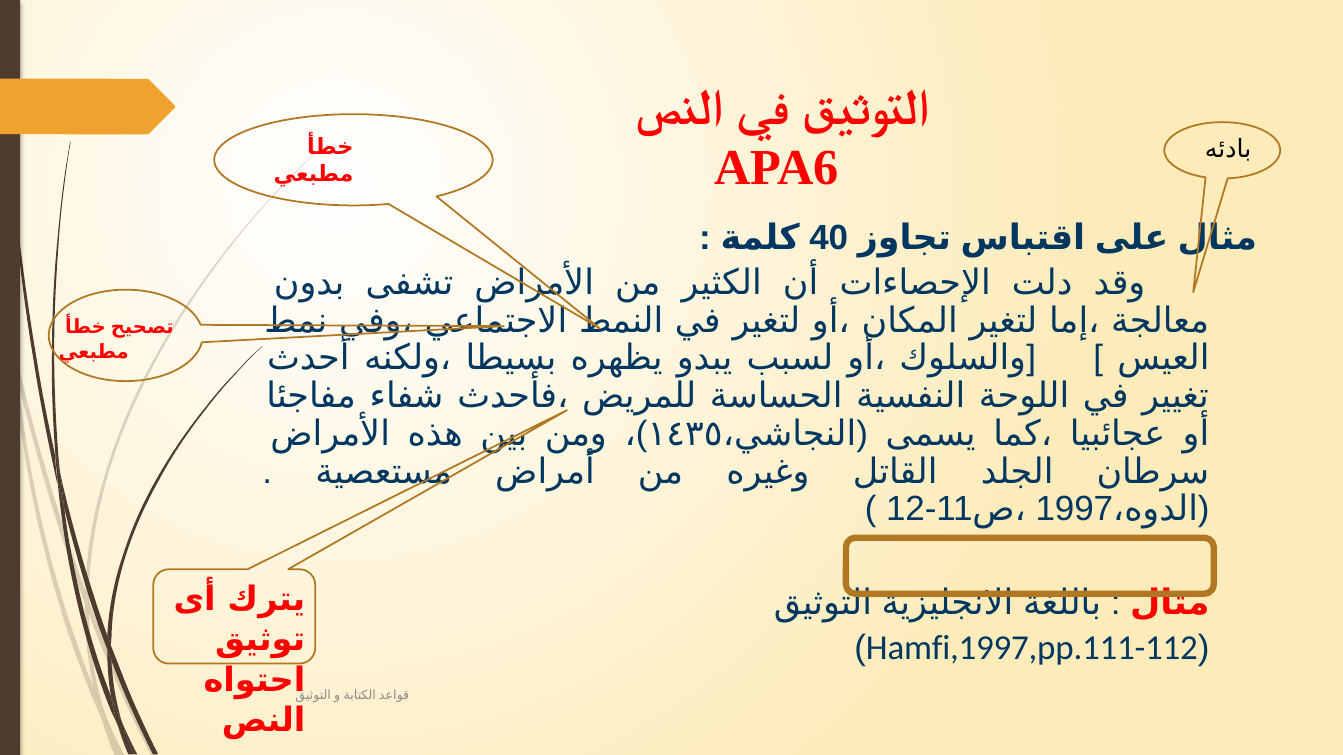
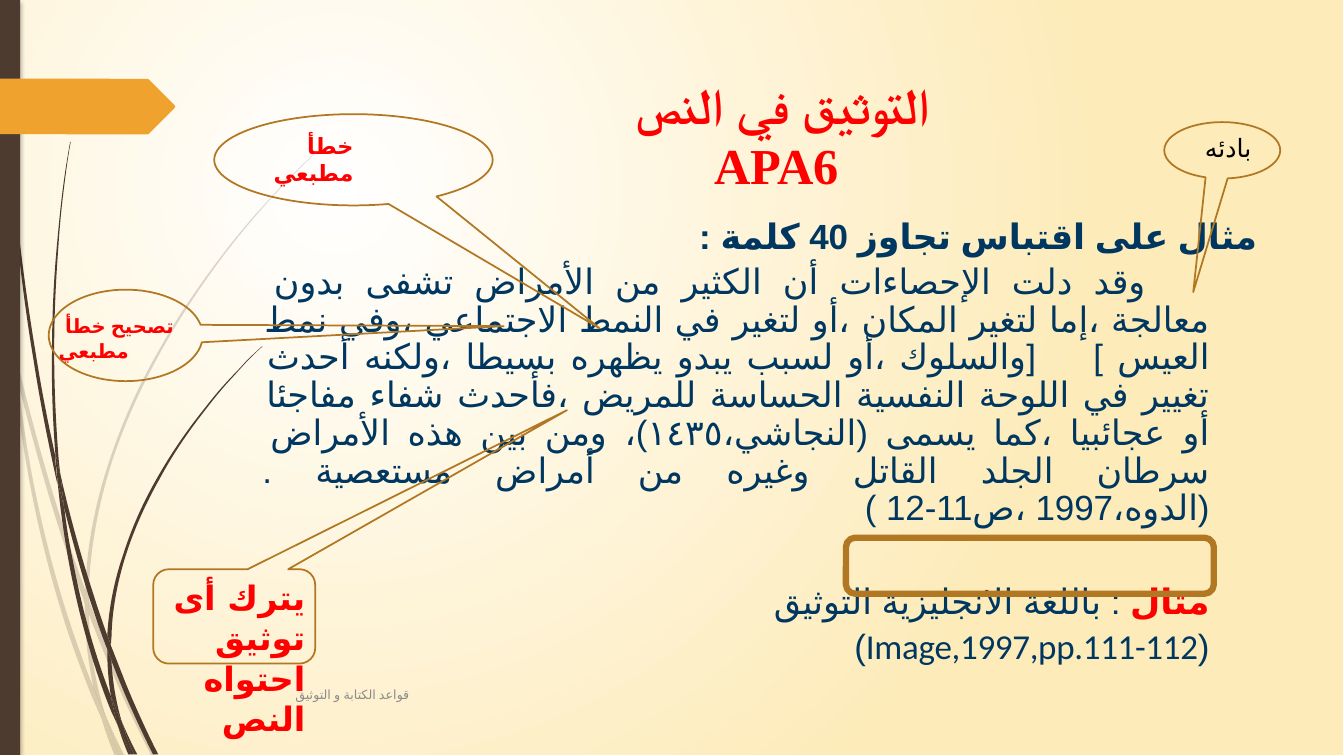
Hamfi,1997,pp.111-112: Hamfi,1997,pp.111-112 -> Image,1997,pp.111-112
